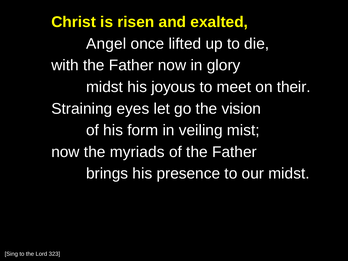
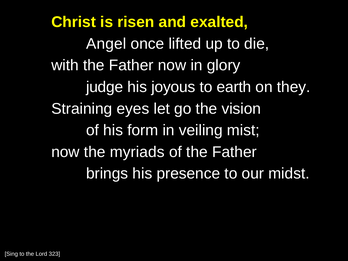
midst at (105, 87): midst -> judge
meet: meet -> earth
their: their -> they
